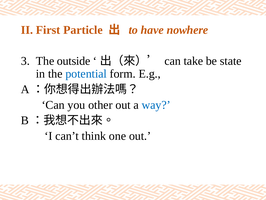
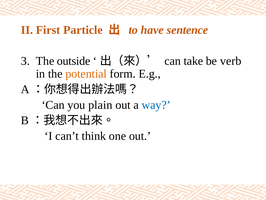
nowhere: nowhere -> sentence
state: state -> verb
potential colour: blue -> orange
other: other -> plain
